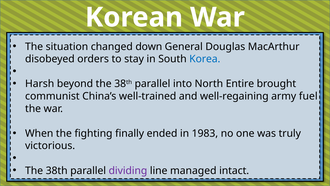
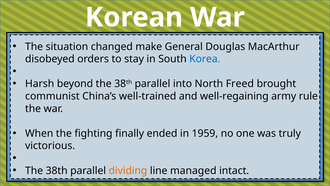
down: down -> make
Entire: Entire -> Freed
fuel: fuel -> rule
1983: 1983 -> 1959
dividing colour: purple -> orange
